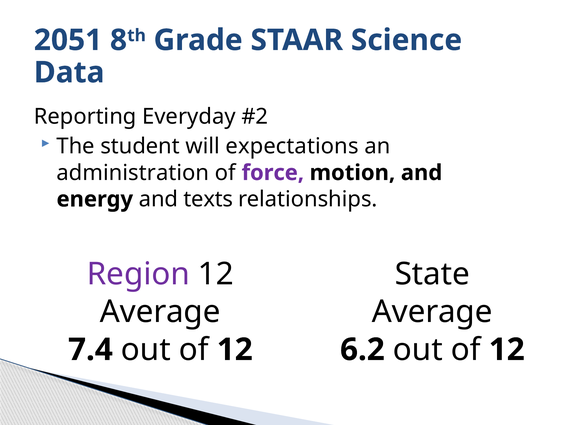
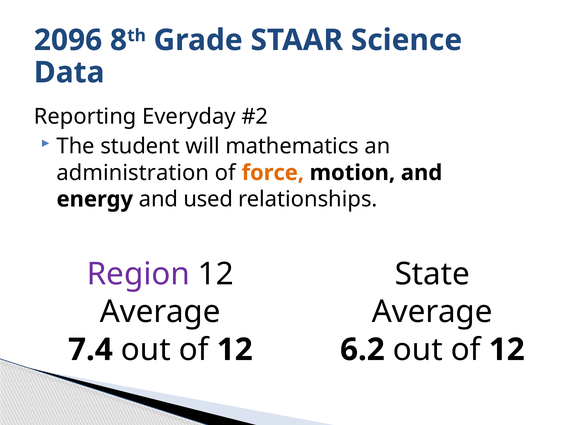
2051: 2051 -> 2096
expectations: expectations -> mathematics
force colour: purple -> orange
texts: texts -> used
